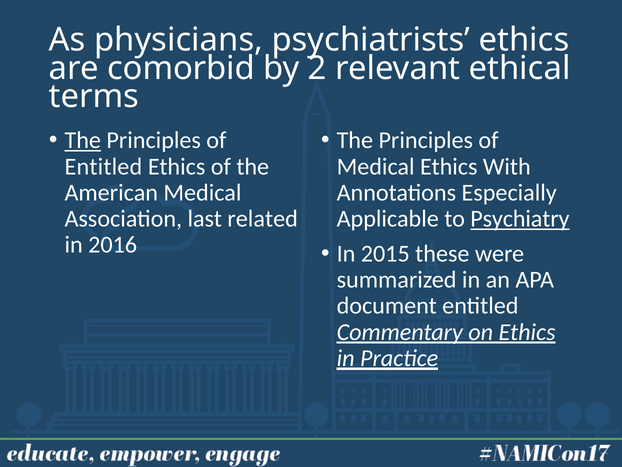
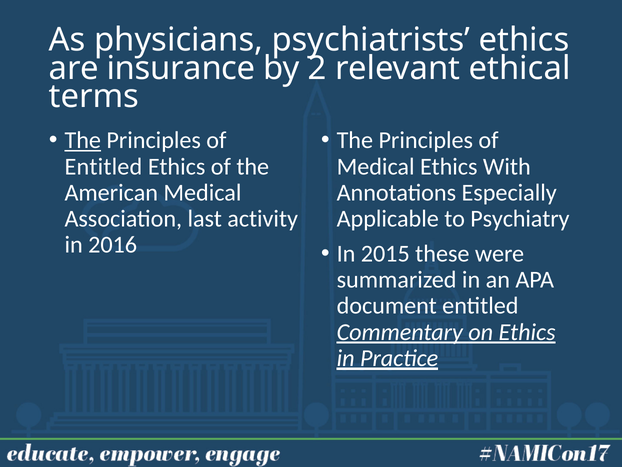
comorbid: comorbid -> insurance
related: related -> activity
Psychiatry underline: present -> none
